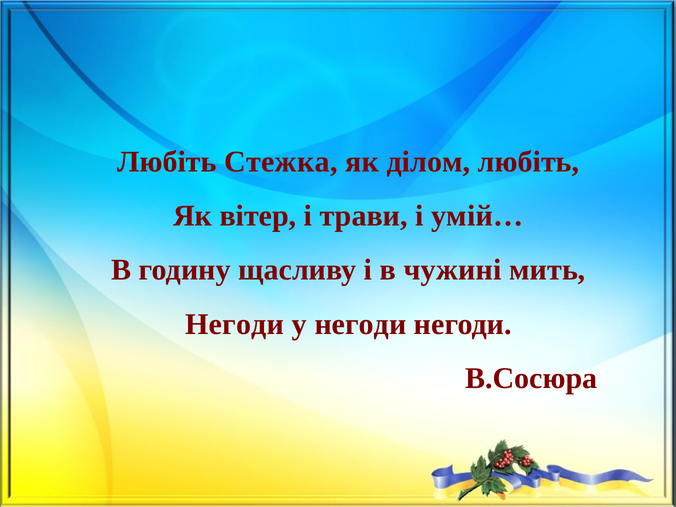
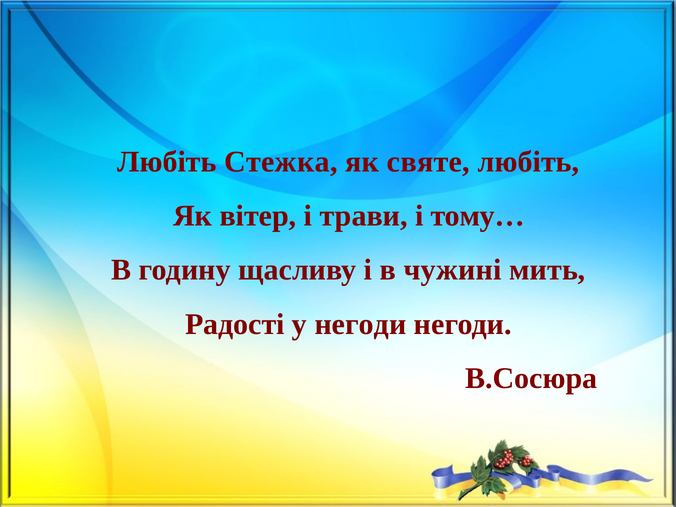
ділом: ділом -> святе
умій…: умій… -> тому…
Негоди at (235, 324): Негоди -> Радості
